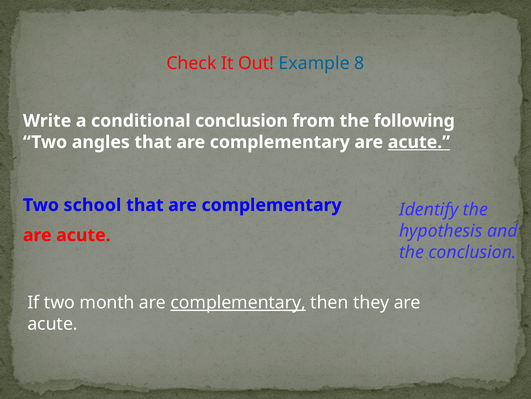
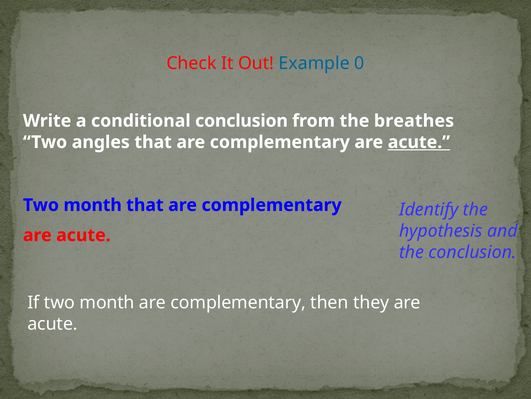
8: 8 -> 0
following: following -> breathes
school at (92, 205): school -> month
complementary at (238, 302) underline: present -> none
